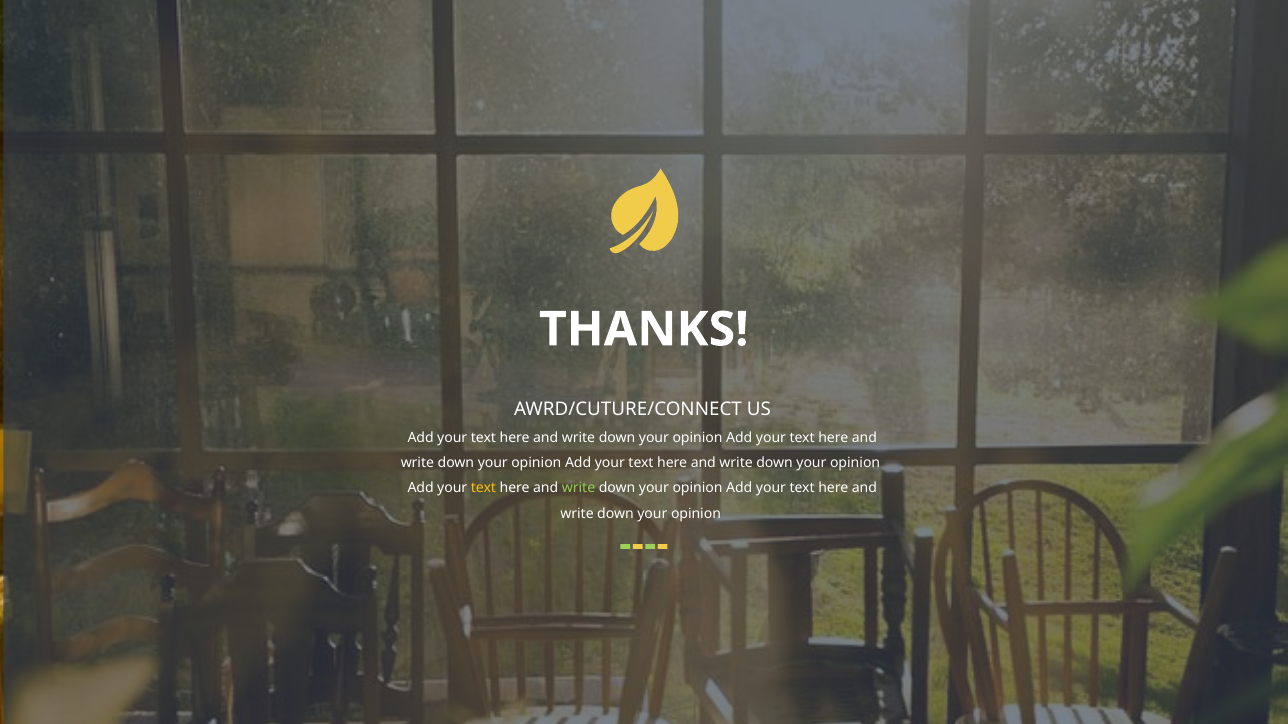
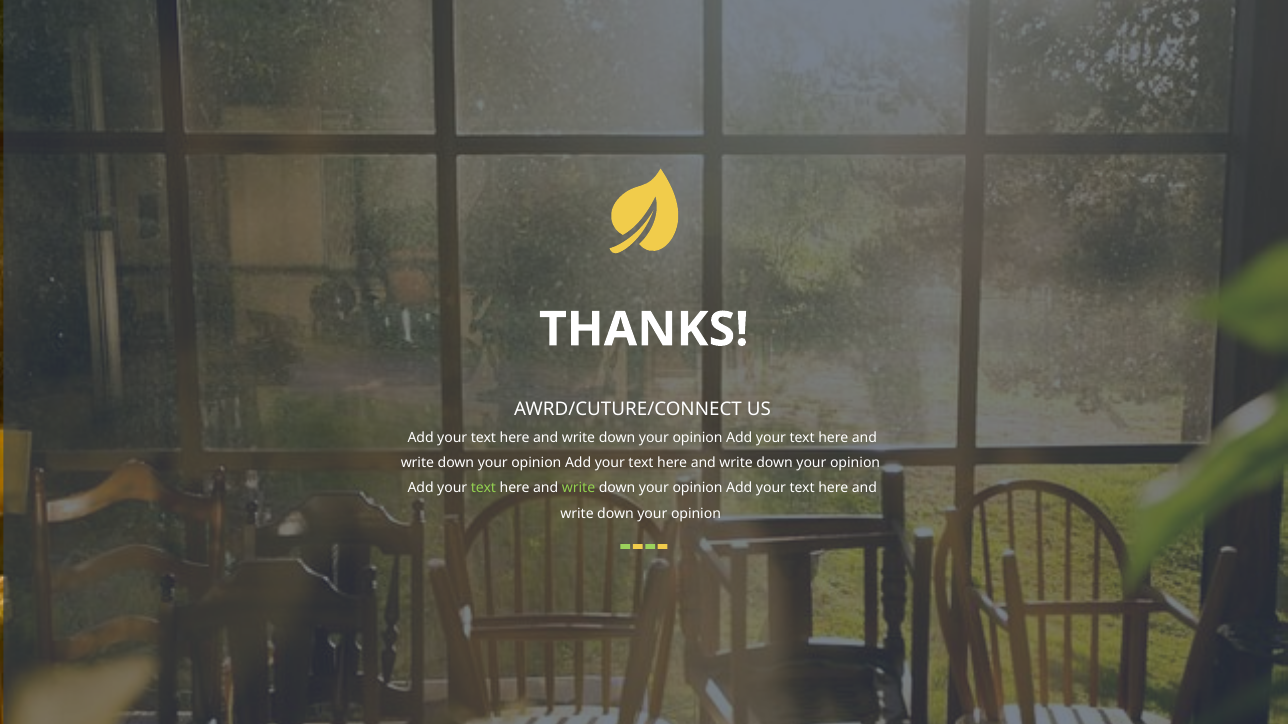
text at (483, 489) colour: yellow -> light green
